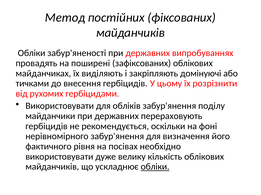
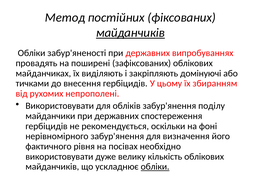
майданчиків at (130, 33) underline: none -> present
розрізнити: розрізнити -> збиранням
гербіцидами: гербіцидами -> непрополені
перераховують: перераховують -> спостереження
